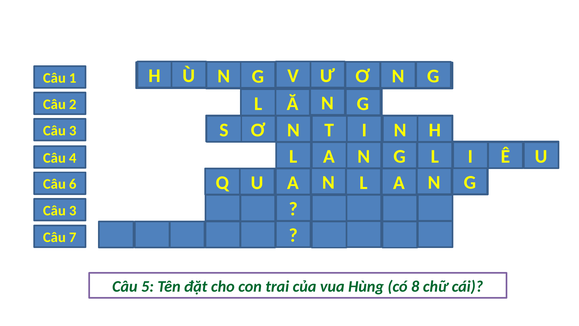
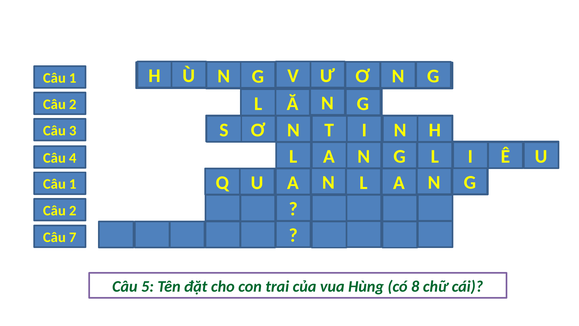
6 at (73, 184): 6 -> 1
3 at (73, 210): 3 -> 2
